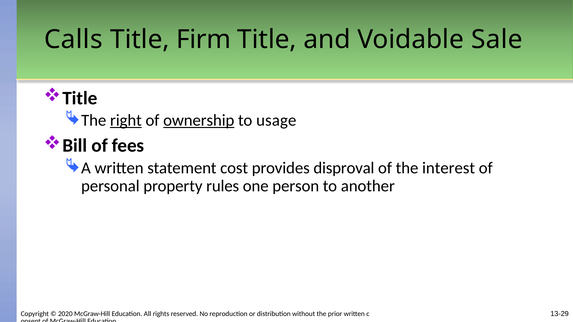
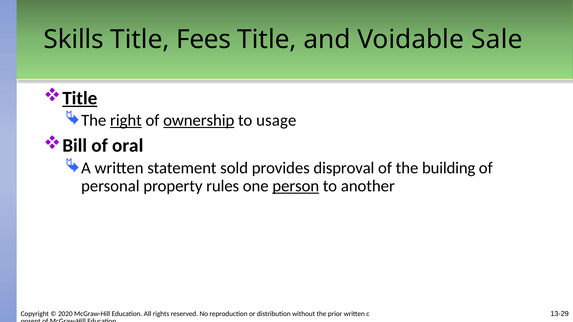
Calls: Calls -> Skills
Firm: Firm -> Fees
Title at (80, 98) underline: none -> present
fees: fees -> oral
cost: cost -> sold
interest: interest -> building
person underline: none -> present
